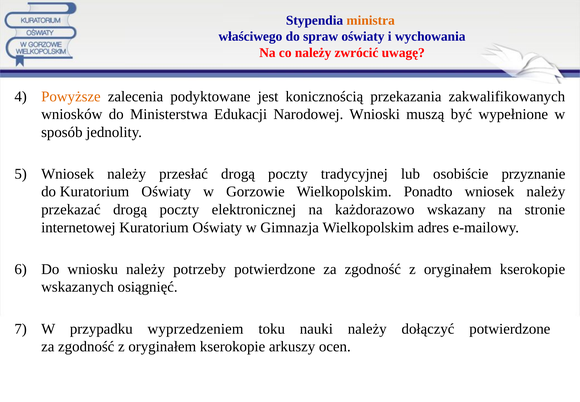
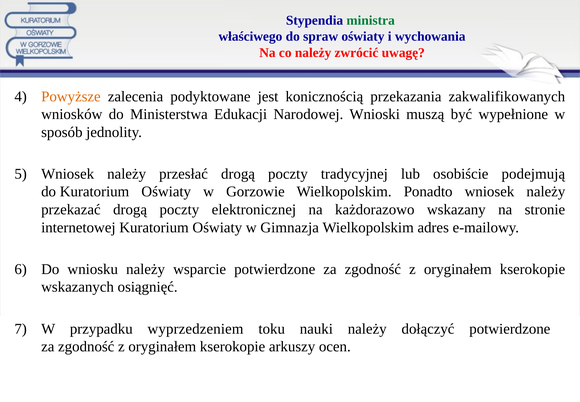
ministra colour: orange -> green
przyznanie: przyznanie -> podejmują
potrzeby: potrzeby -> wsparcie
